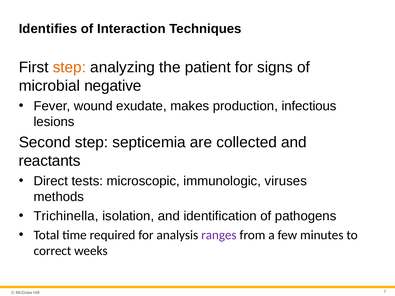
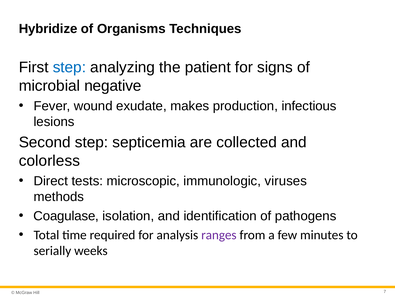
Identifies: Identifies -> Hybridize
Interaction: Interaction -> Organisms
step at (69, 67) colour: orange -> blue
reactants: reactants -> colorless
Trichinella: Trichinella -> Coagulase
correct: correct -> serially
